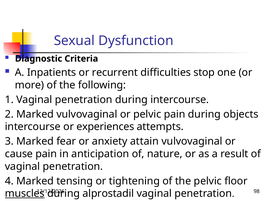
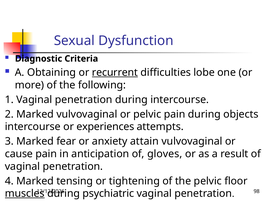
Inpatients: Inpatients -> Obtaining
recurrent underline: none -> present
stop: stop -> lobe
nature: nature -> gloves
alprostadil: alprostadil -> psychiatric
